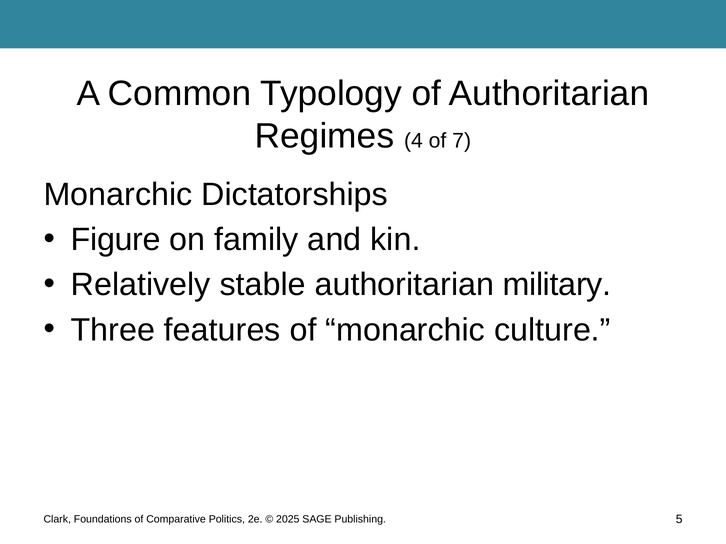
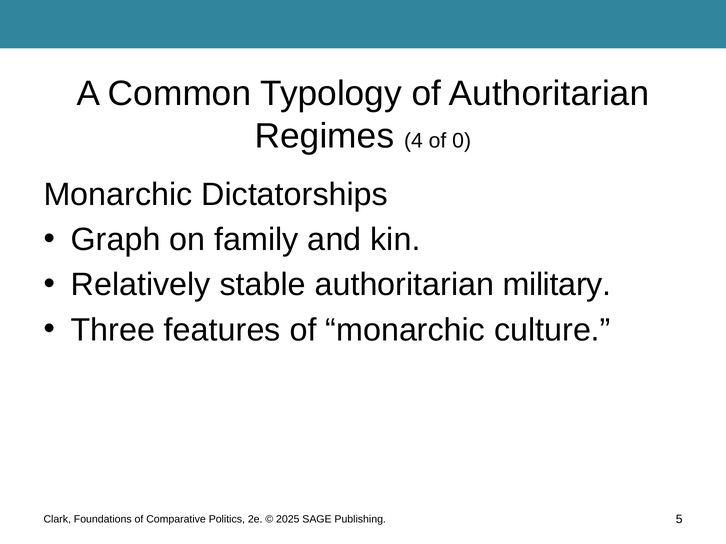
7: 7 -> 0
Figure: Figure -> Graph
